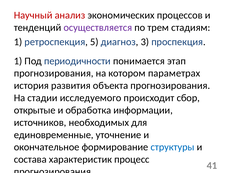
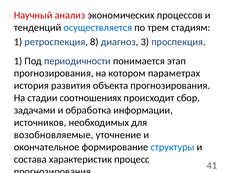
осуществляется colour: purple -> blue
5: 5 -> 8
исследуемого: исследуемого -> соотношениях
открытые: открытые -> задачами
единовременные: единовременные -> возобновляемые
